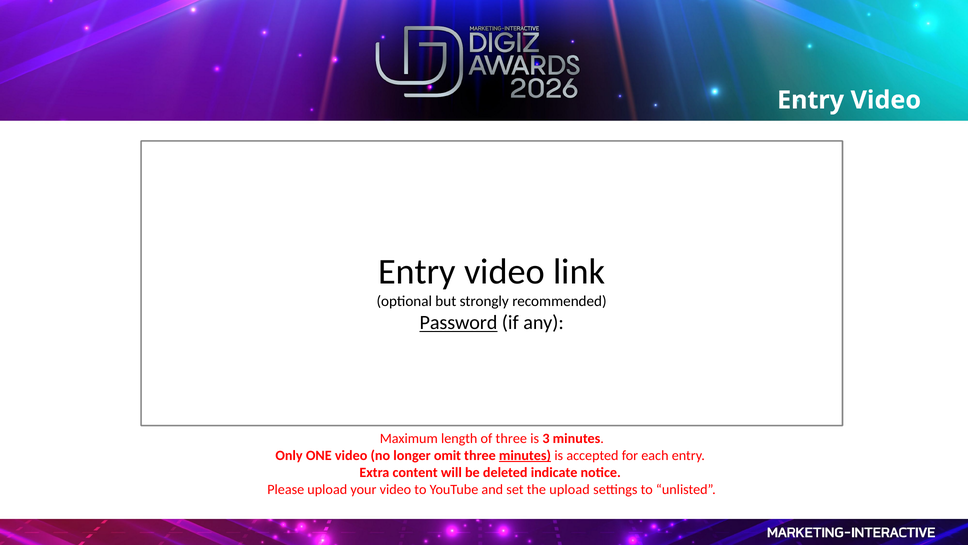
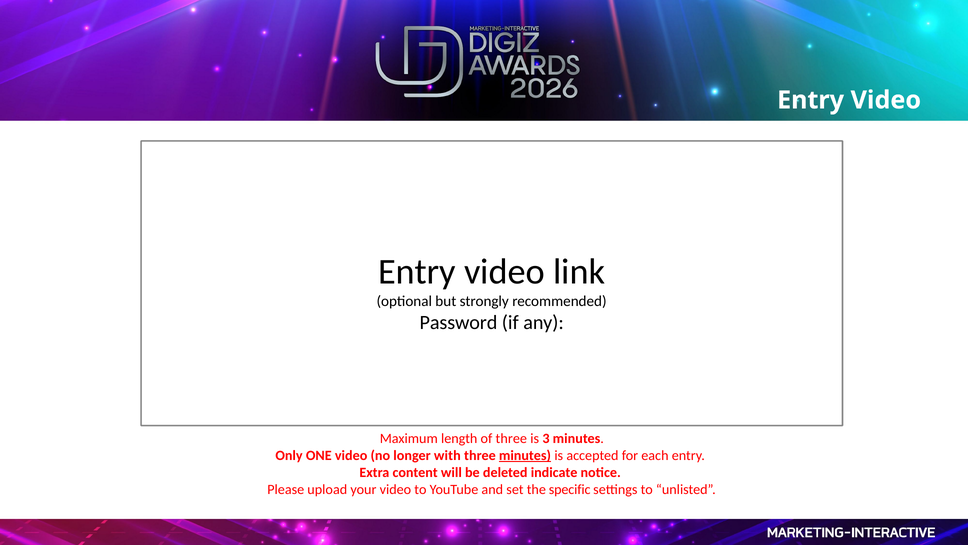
Password underline: present -> none
omit: omit -> with
the upload: upload -> specific
